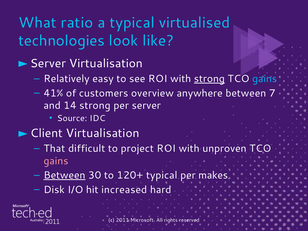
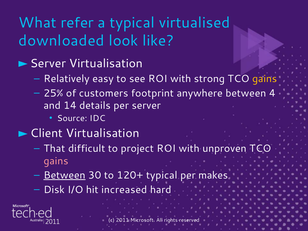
ratio: ratio -> refer
technologies: technologies -> downloaded
strong at (209, 79) underline: present -> none
gains at (265, 79) colour: light blue -> yellow
41%: 41% -> 25%
overview: overview -> footprint
7: 7 -> 4
14 strong: strong -> details
